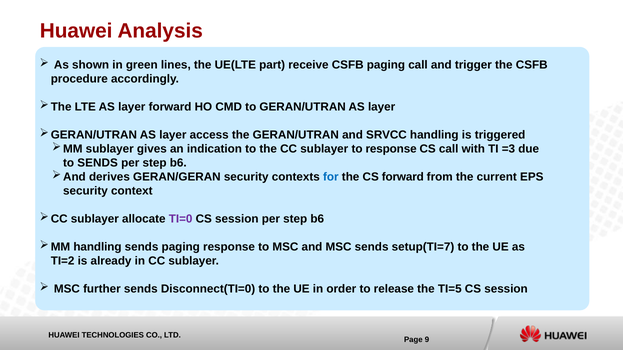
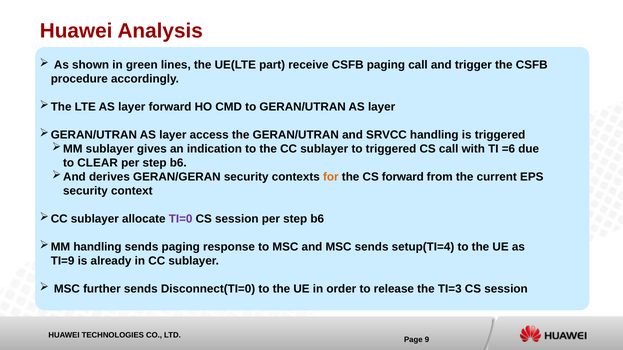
to response: response -> triggered
=3: =3 -> =6
to SENDS: SENDS -> CLEAR
for colour: blue -> orange
setup(TI=7: setup(TI=7 -> setup(TI=4
TI=2: TI=2 -> TI=9
TI=5: TI=5 -> TI=3
